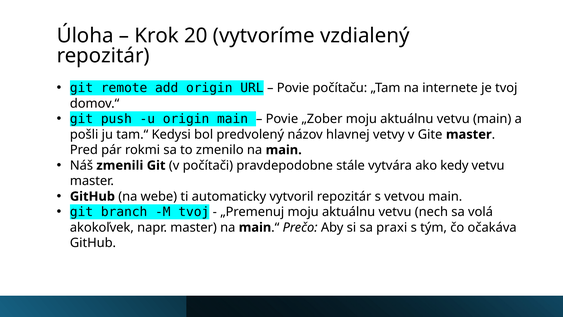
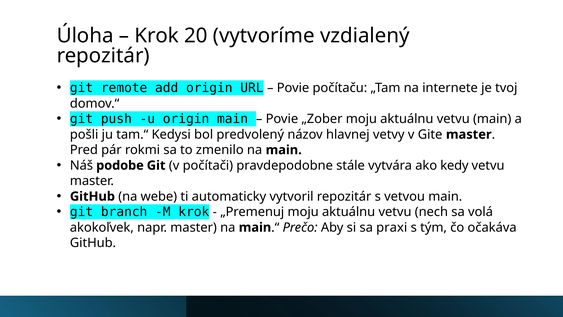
zmenili: zmenili -> podobe
M tvoj: tvoj -> krok
